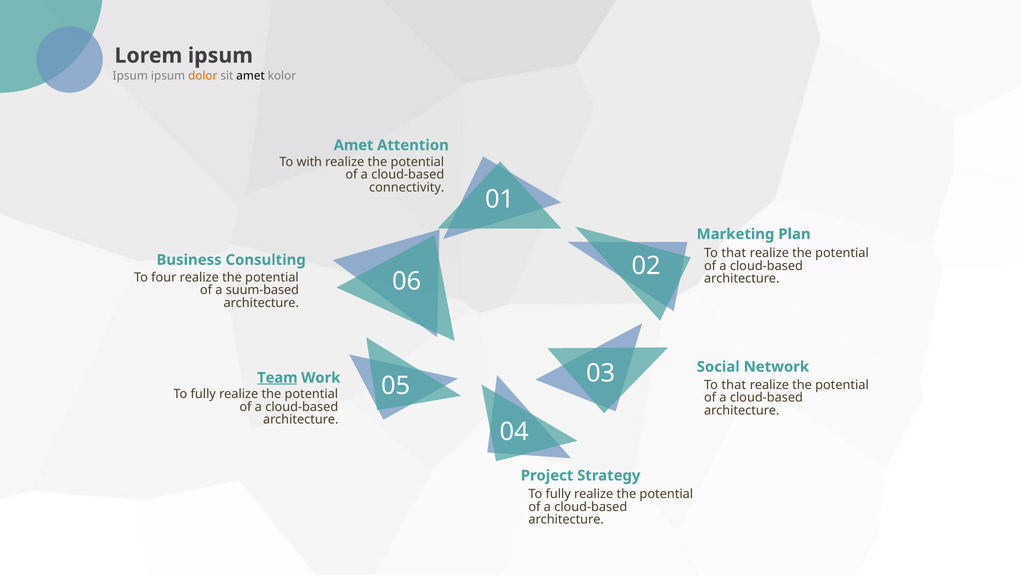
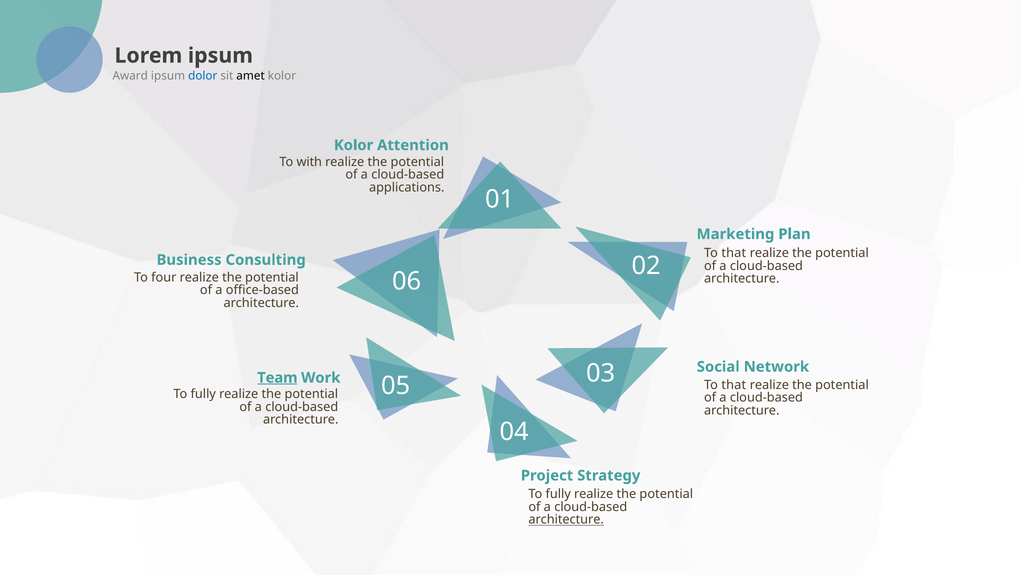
Ipsum at (130, 76): Ipsum -> Award
dolor colour: orange -> blue
Amet at (354, 145): Amet -> Kolor
connectivity: connectivity -> applications
suum-based: suum-based -> office-based
architecture at (566, 519) underline: none -> present
